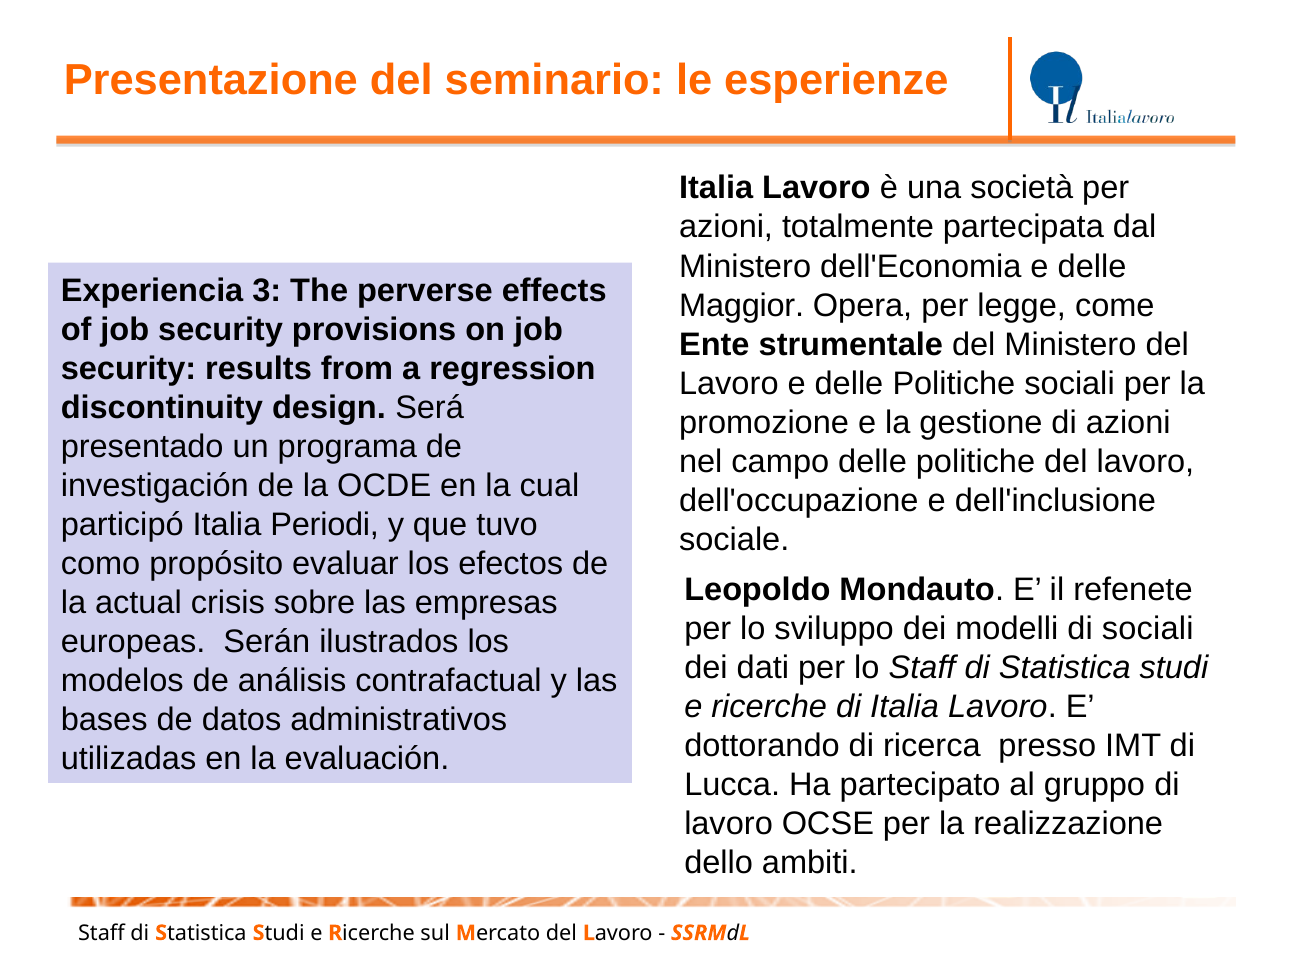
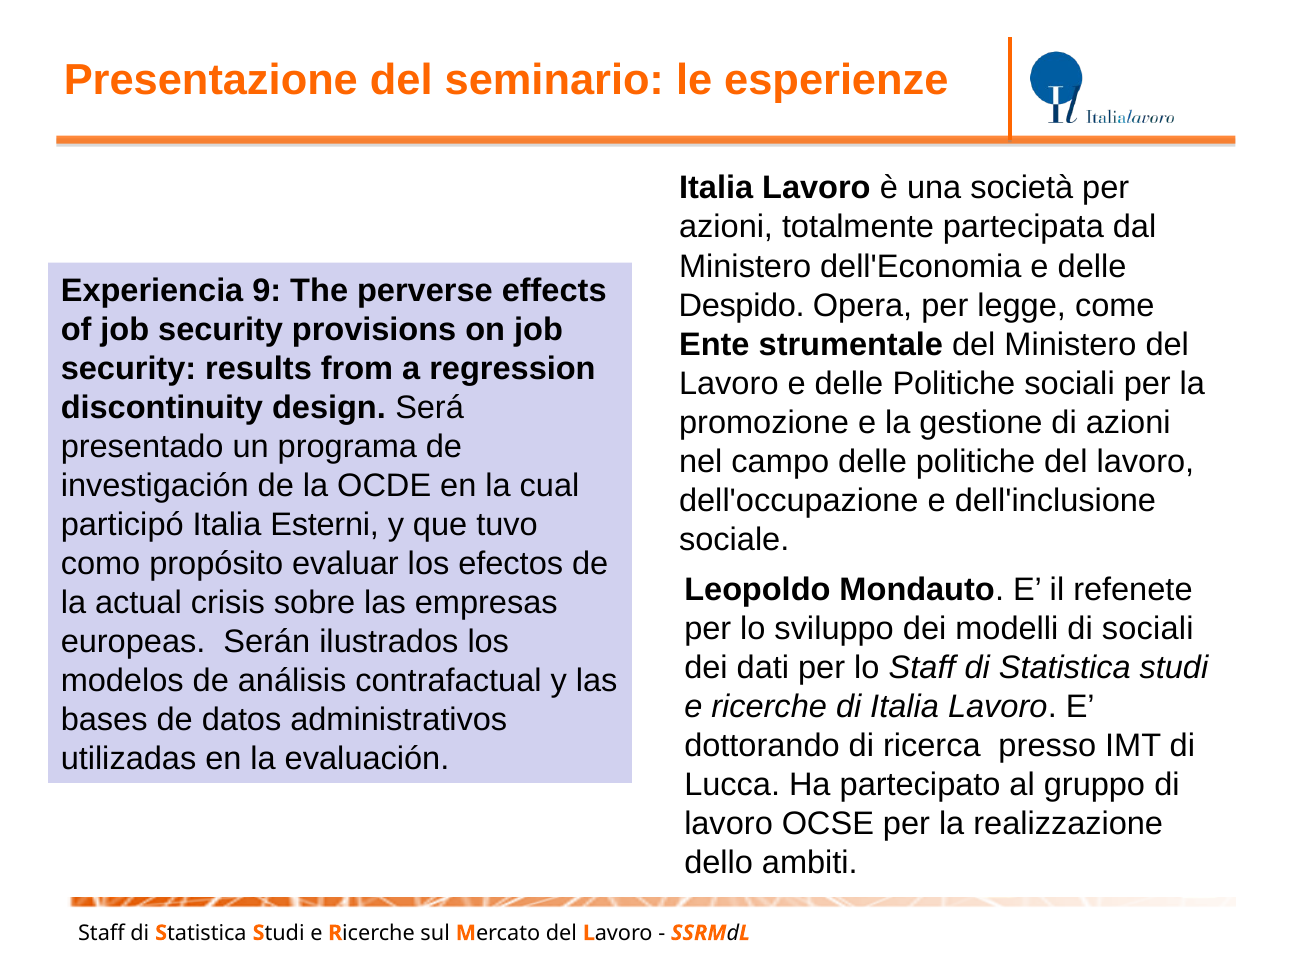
3: 3 -> 9
Maggior: Maggior -> Despido
Periodi: Periodi -> Esterni
